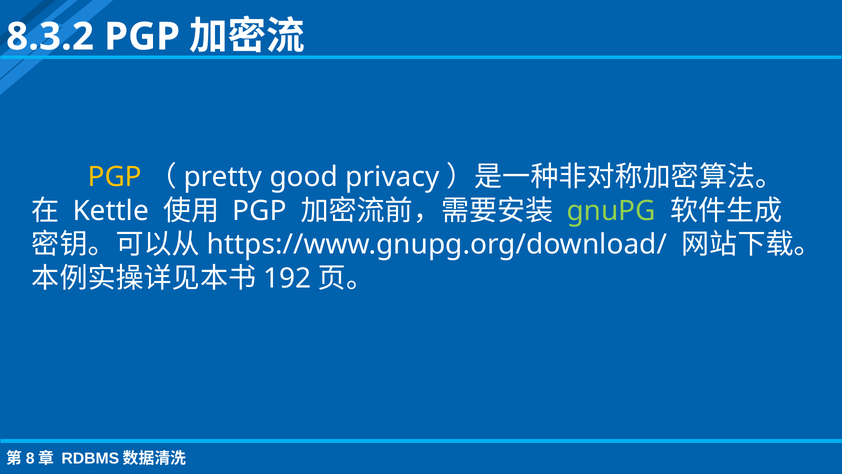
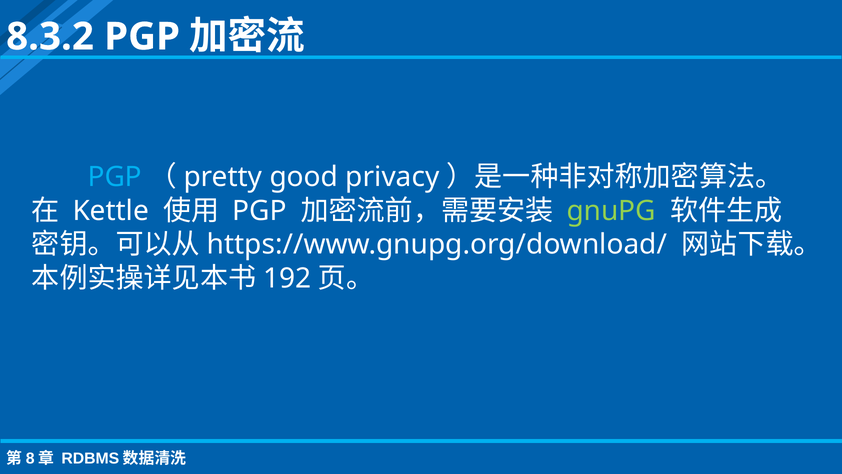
PGP at (115, 177) colour: yellow -> light blue
